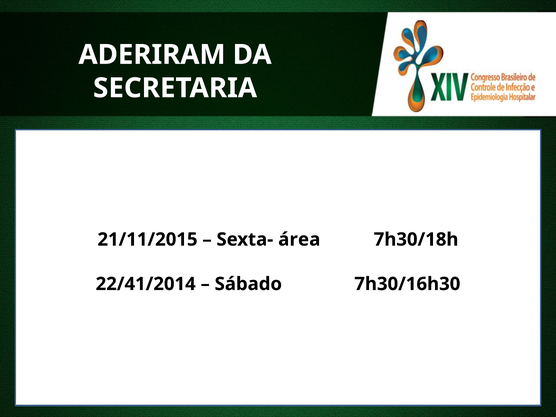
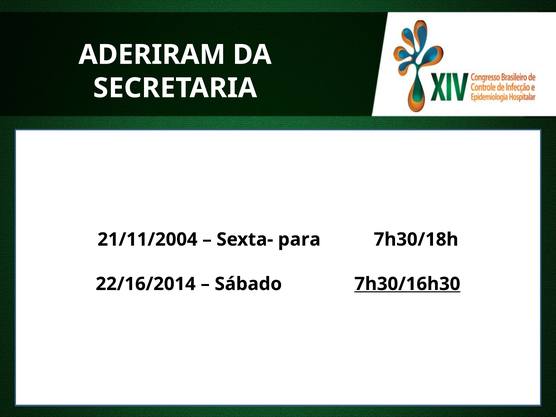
21/11/2015: 21/11/2015 -> 21/11/2004
área: área -> para
22/41/2014: 22/41/2014 -> 22/16/2014
7h30/16h30 underline: none -> present
